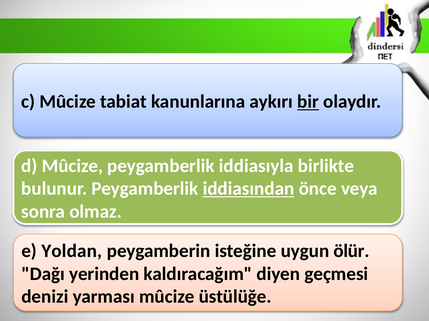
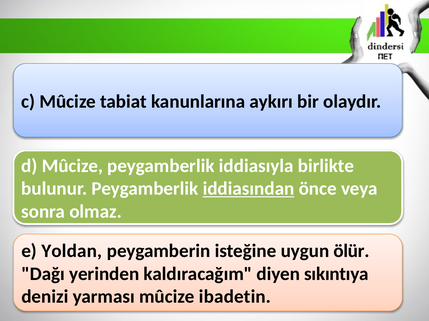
bir underline: present -> none
geçmesi: geçmesi -> sıkıntıya
üstülüğe: üstülüğe -> ibadetin
